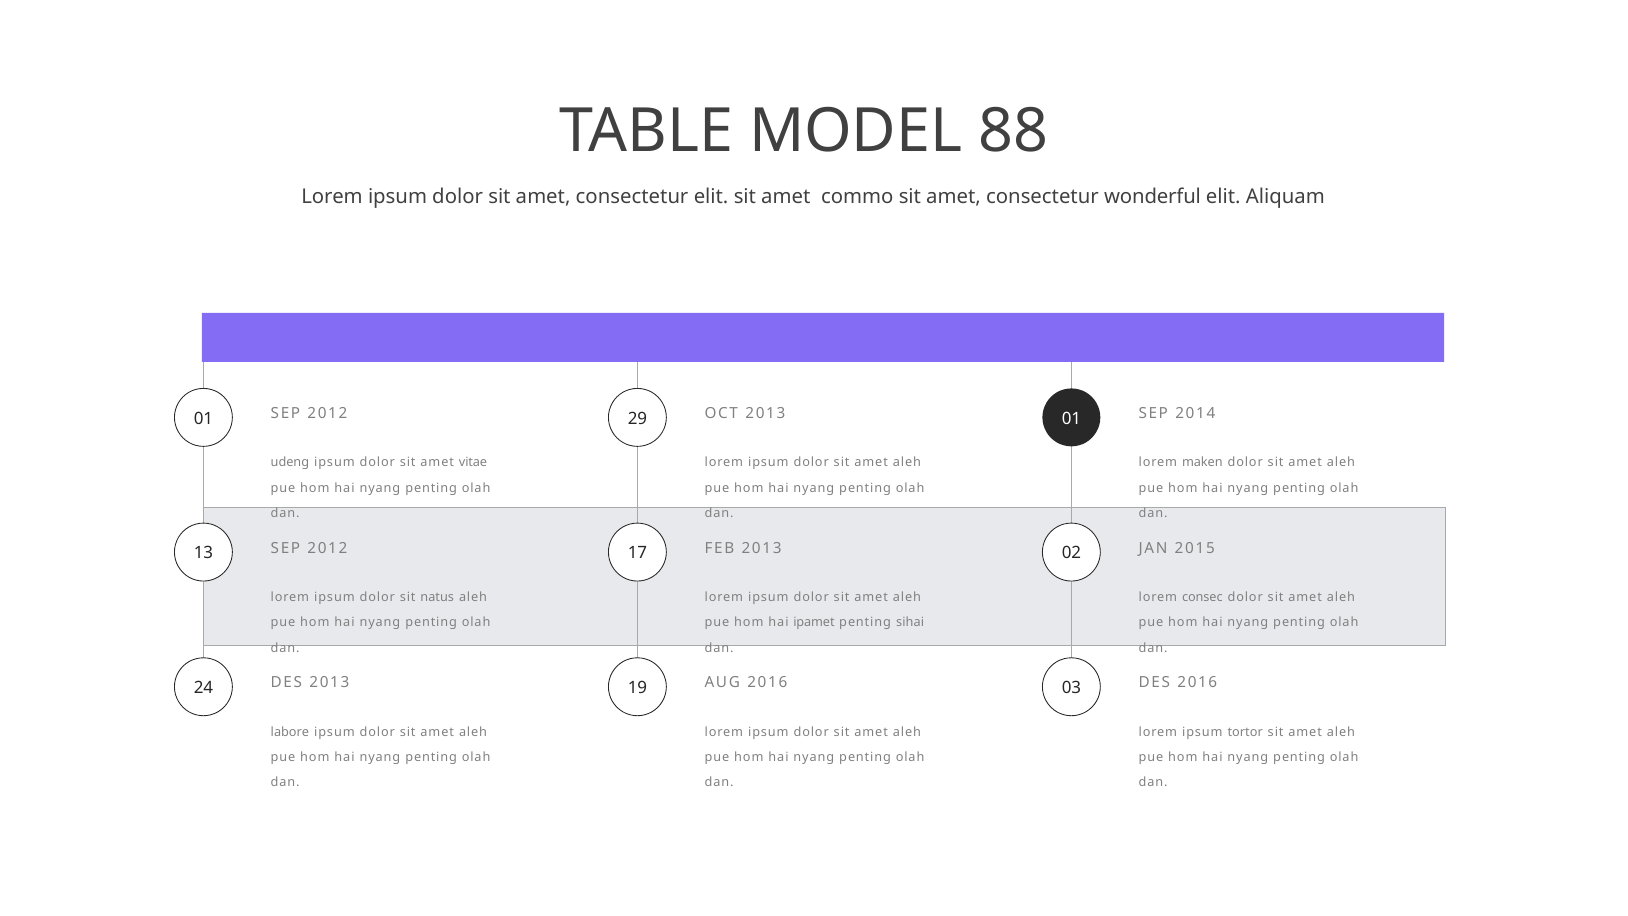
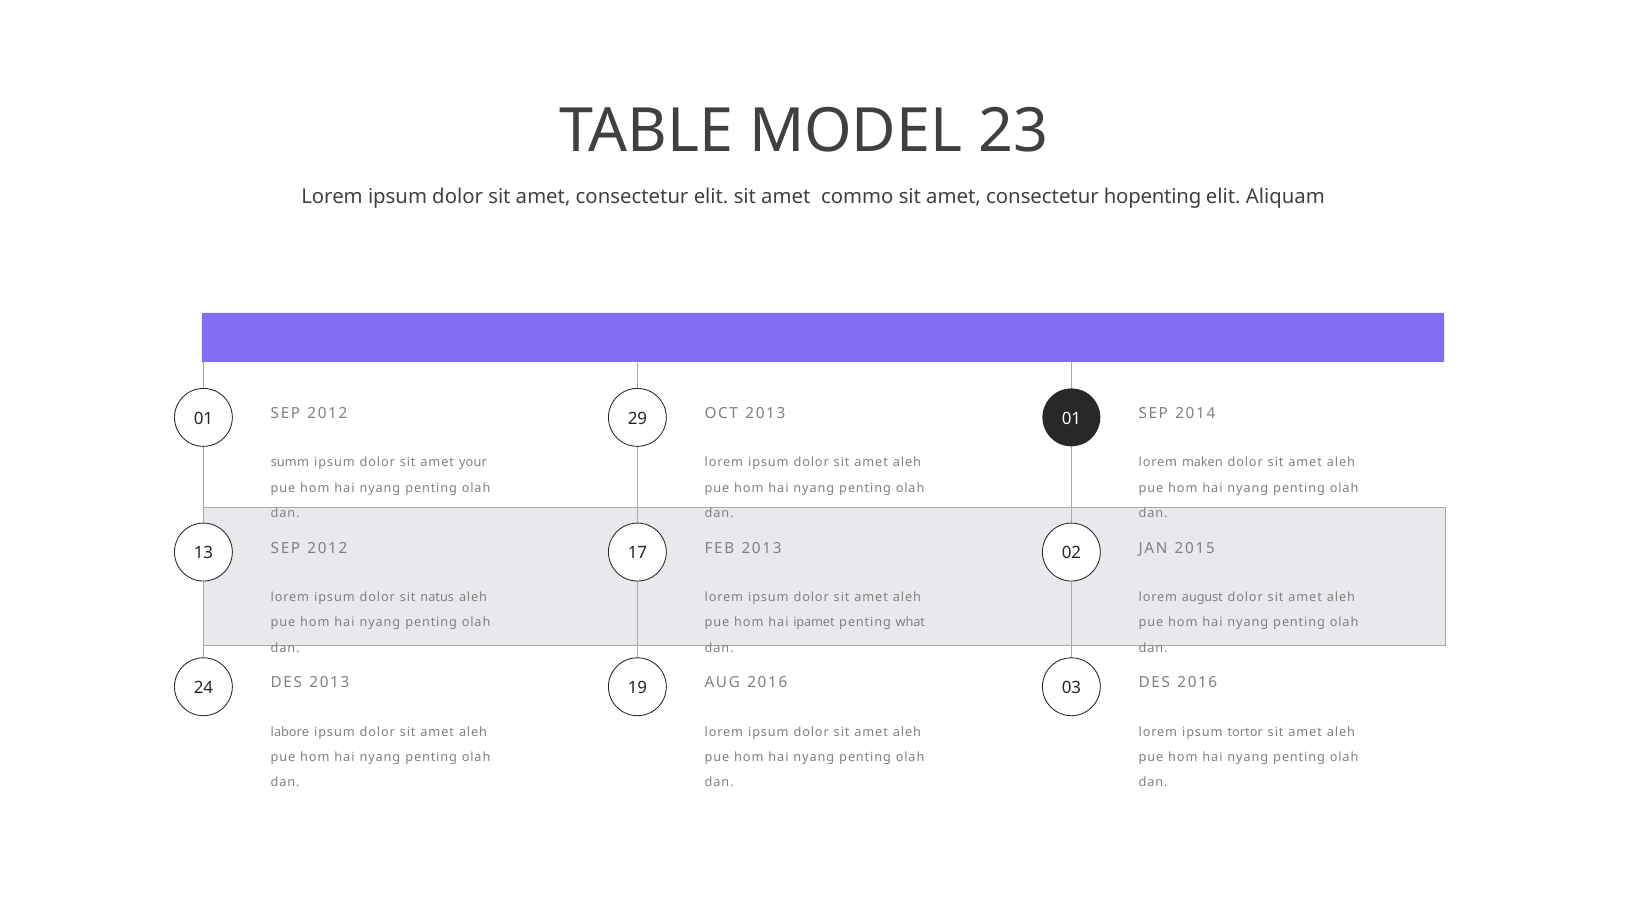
88: 88 -> 23
wonderful: wonderful -> hopenting
udeng: udeng -> summ
vitae: vitae -> your
consec: consec -> august
sihai: sihai -> what
